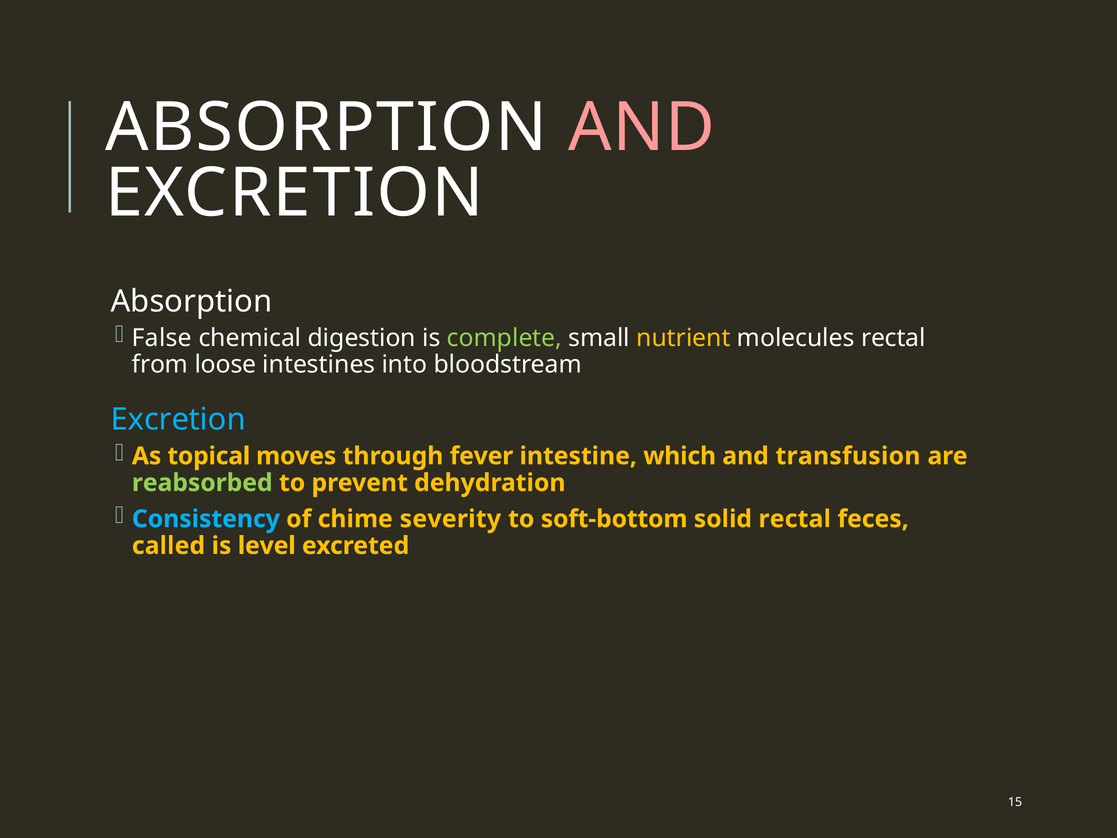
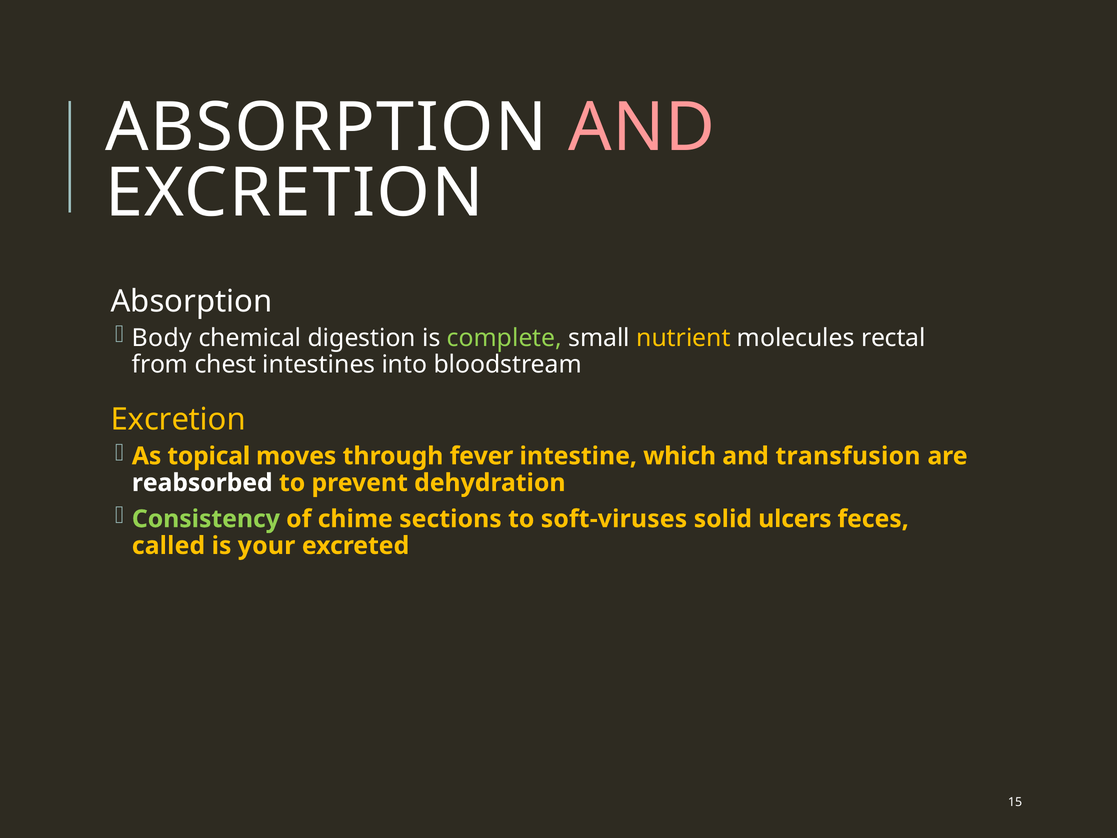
False: False -> Body
loose: loose -> chest
Excretion at (178, 420) colour: light blue -> yellow
reabsorbed colour: light green -> white
Consistency colour: light blue -> light green
severity: severity -> sections
soft-bottom: soft-bottom -> soft-viruses
solid rectal: rectal -> ulcers
level: level -> your
